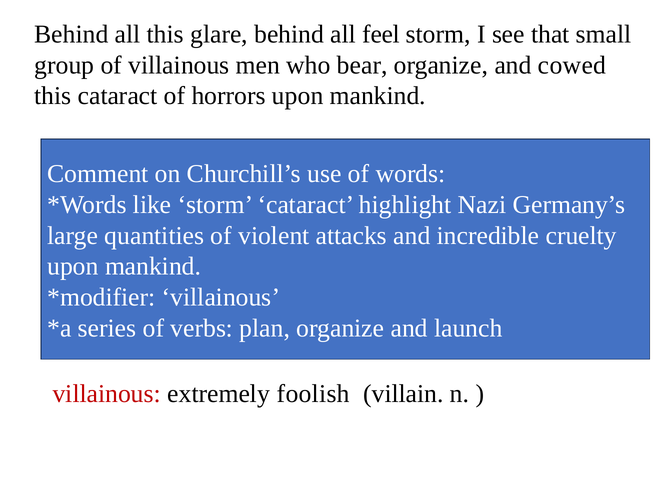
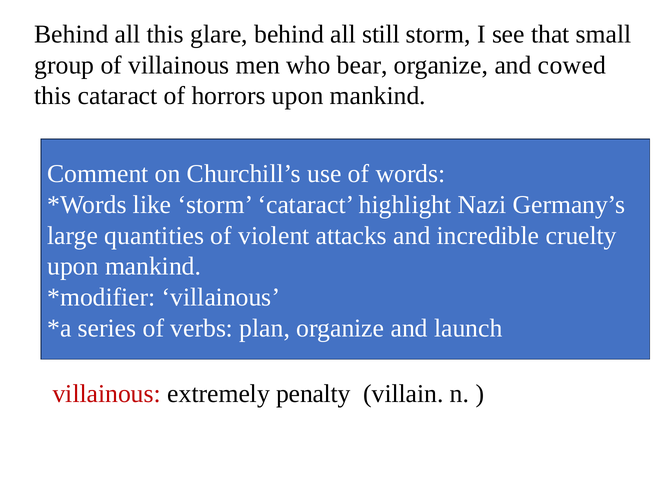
feel: feel -> still
foolish: foolish -> penalty
